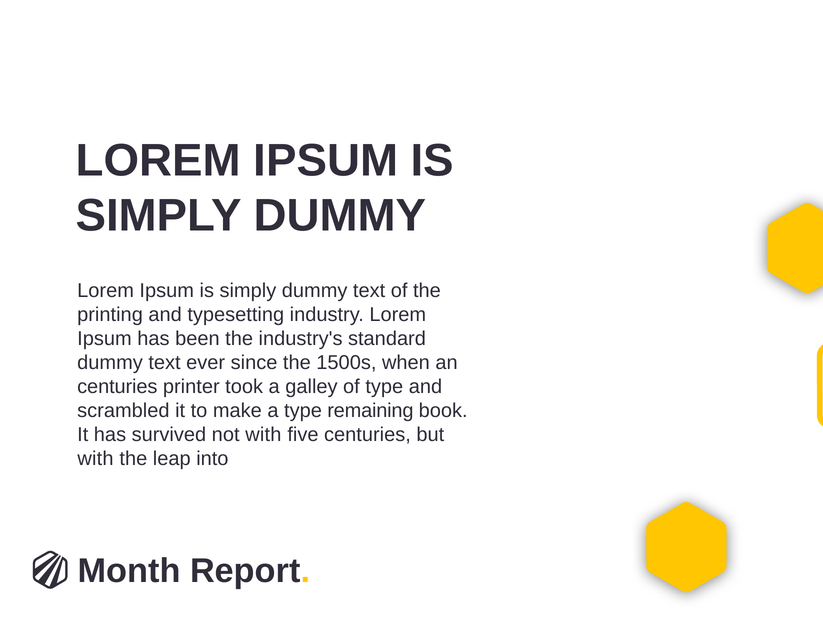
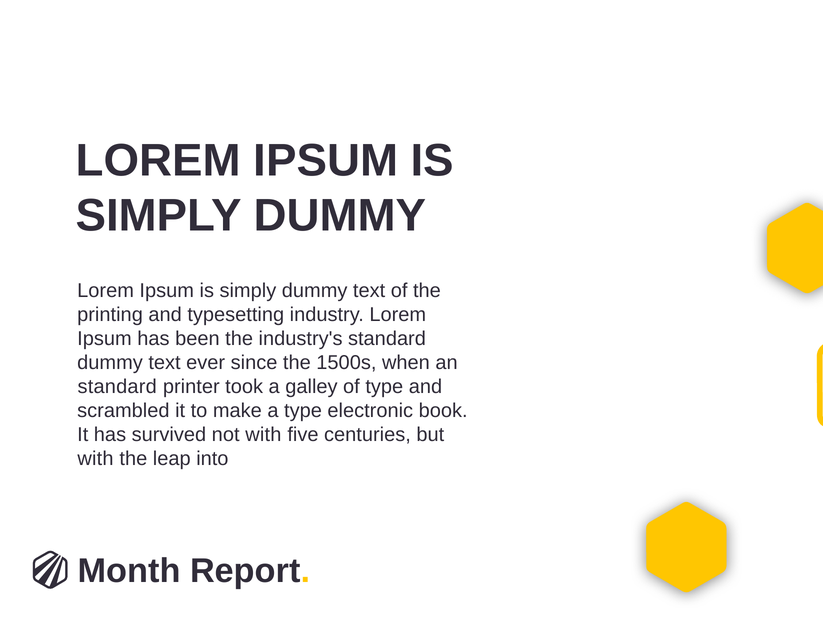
centuries at (117, 387): centuries -> standard
remaining: remaining -> electronic
